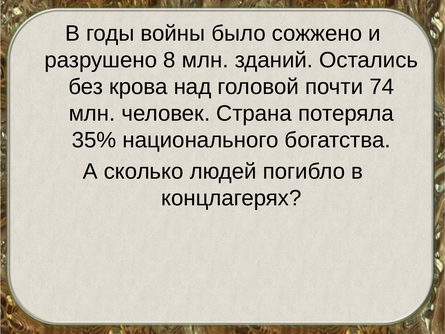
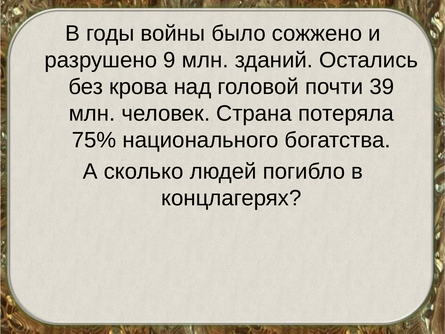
8: 8 -> 9
74: 74 -> 39
35%: 35% -> 75%
